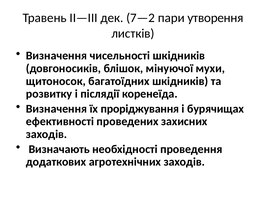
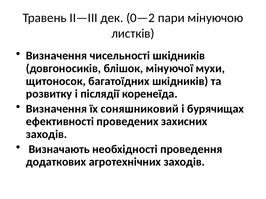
7—2: 7—2 -> 0—2
утворення: утворення -> мінуючою
проріджування: проріджування -> соняшниковий
